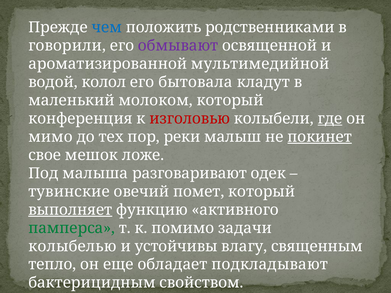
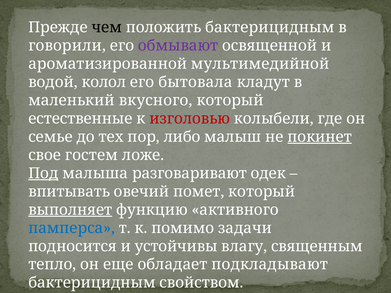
чем colour: blue -> black
положить родственниками: родственниками -> бактерицидным
молоком: молоком -> вкусного
конференция: конференция -> естественные
где underline: present -> none
мимо: мимо -> семье
реки: реки -> либо
мешок: мешок -> гостем
Под underline: none -> present
тувинские: тувинские -> впитывать
памперса colour: green -> blue
колыбелью: колыбелью -> подносится
